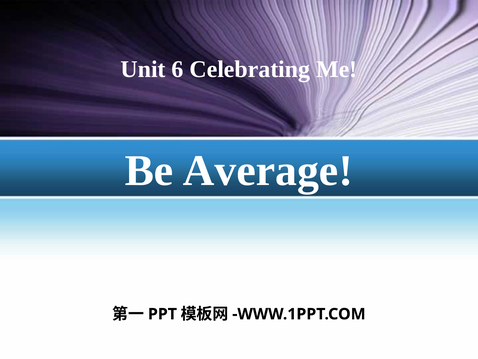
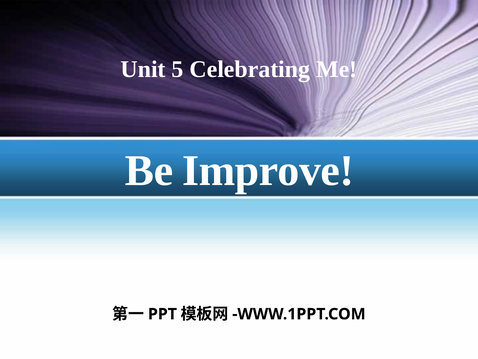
6: 6 -> 5
Average: Average -> Improve
